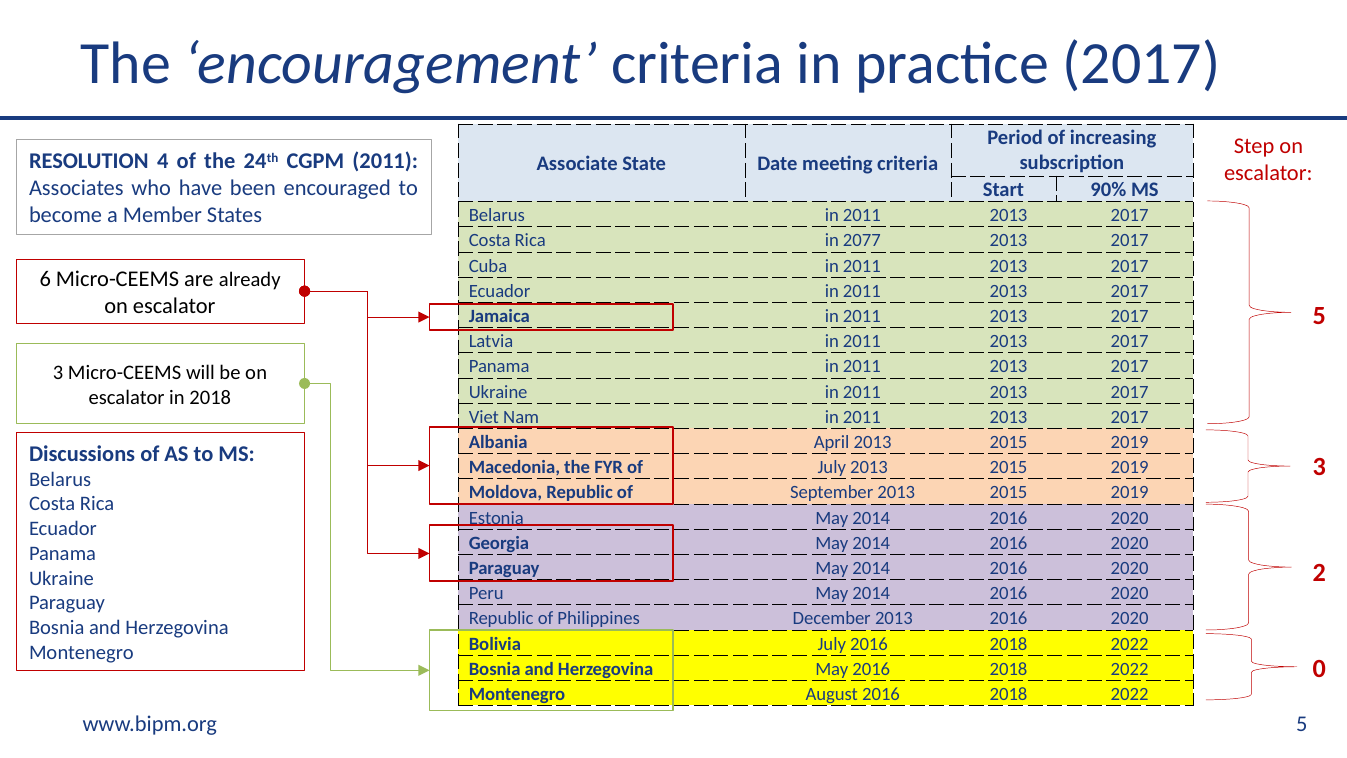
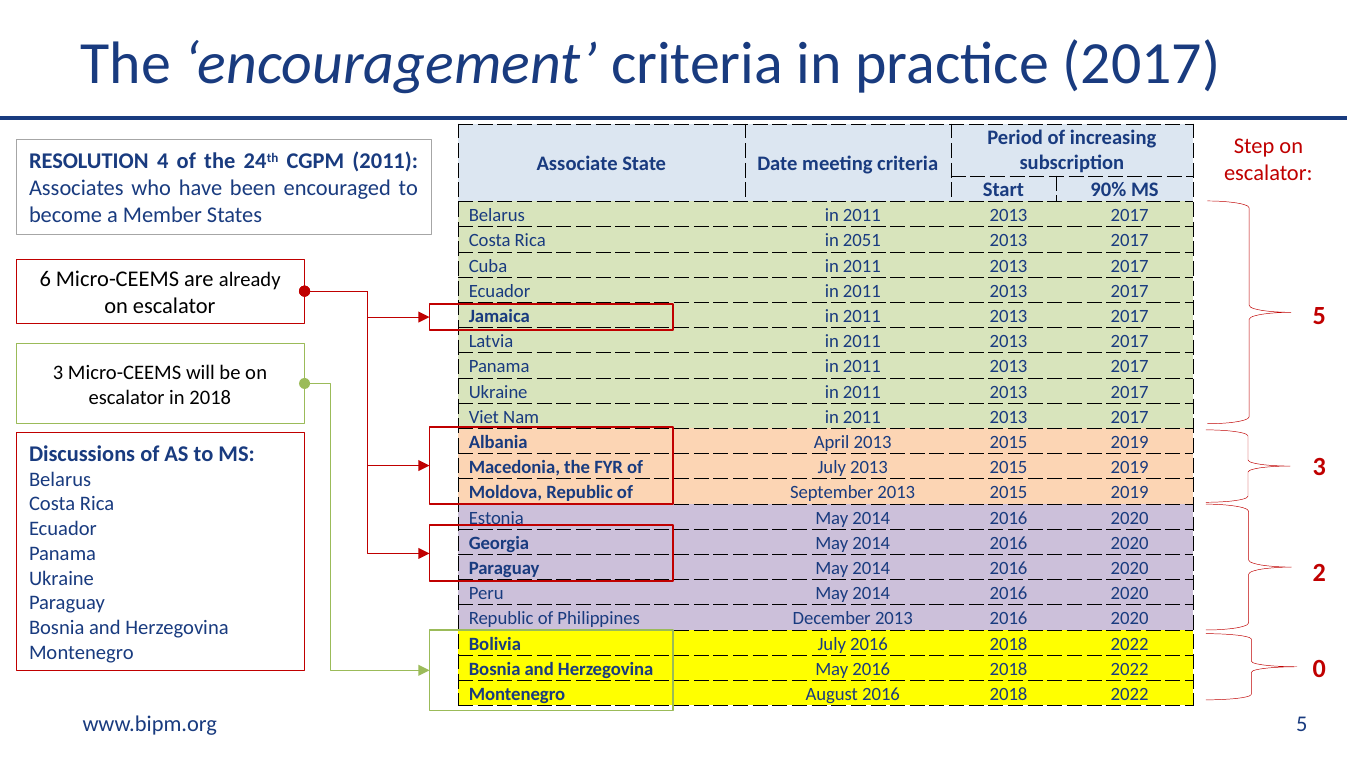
2077: 2077 -> 2051
